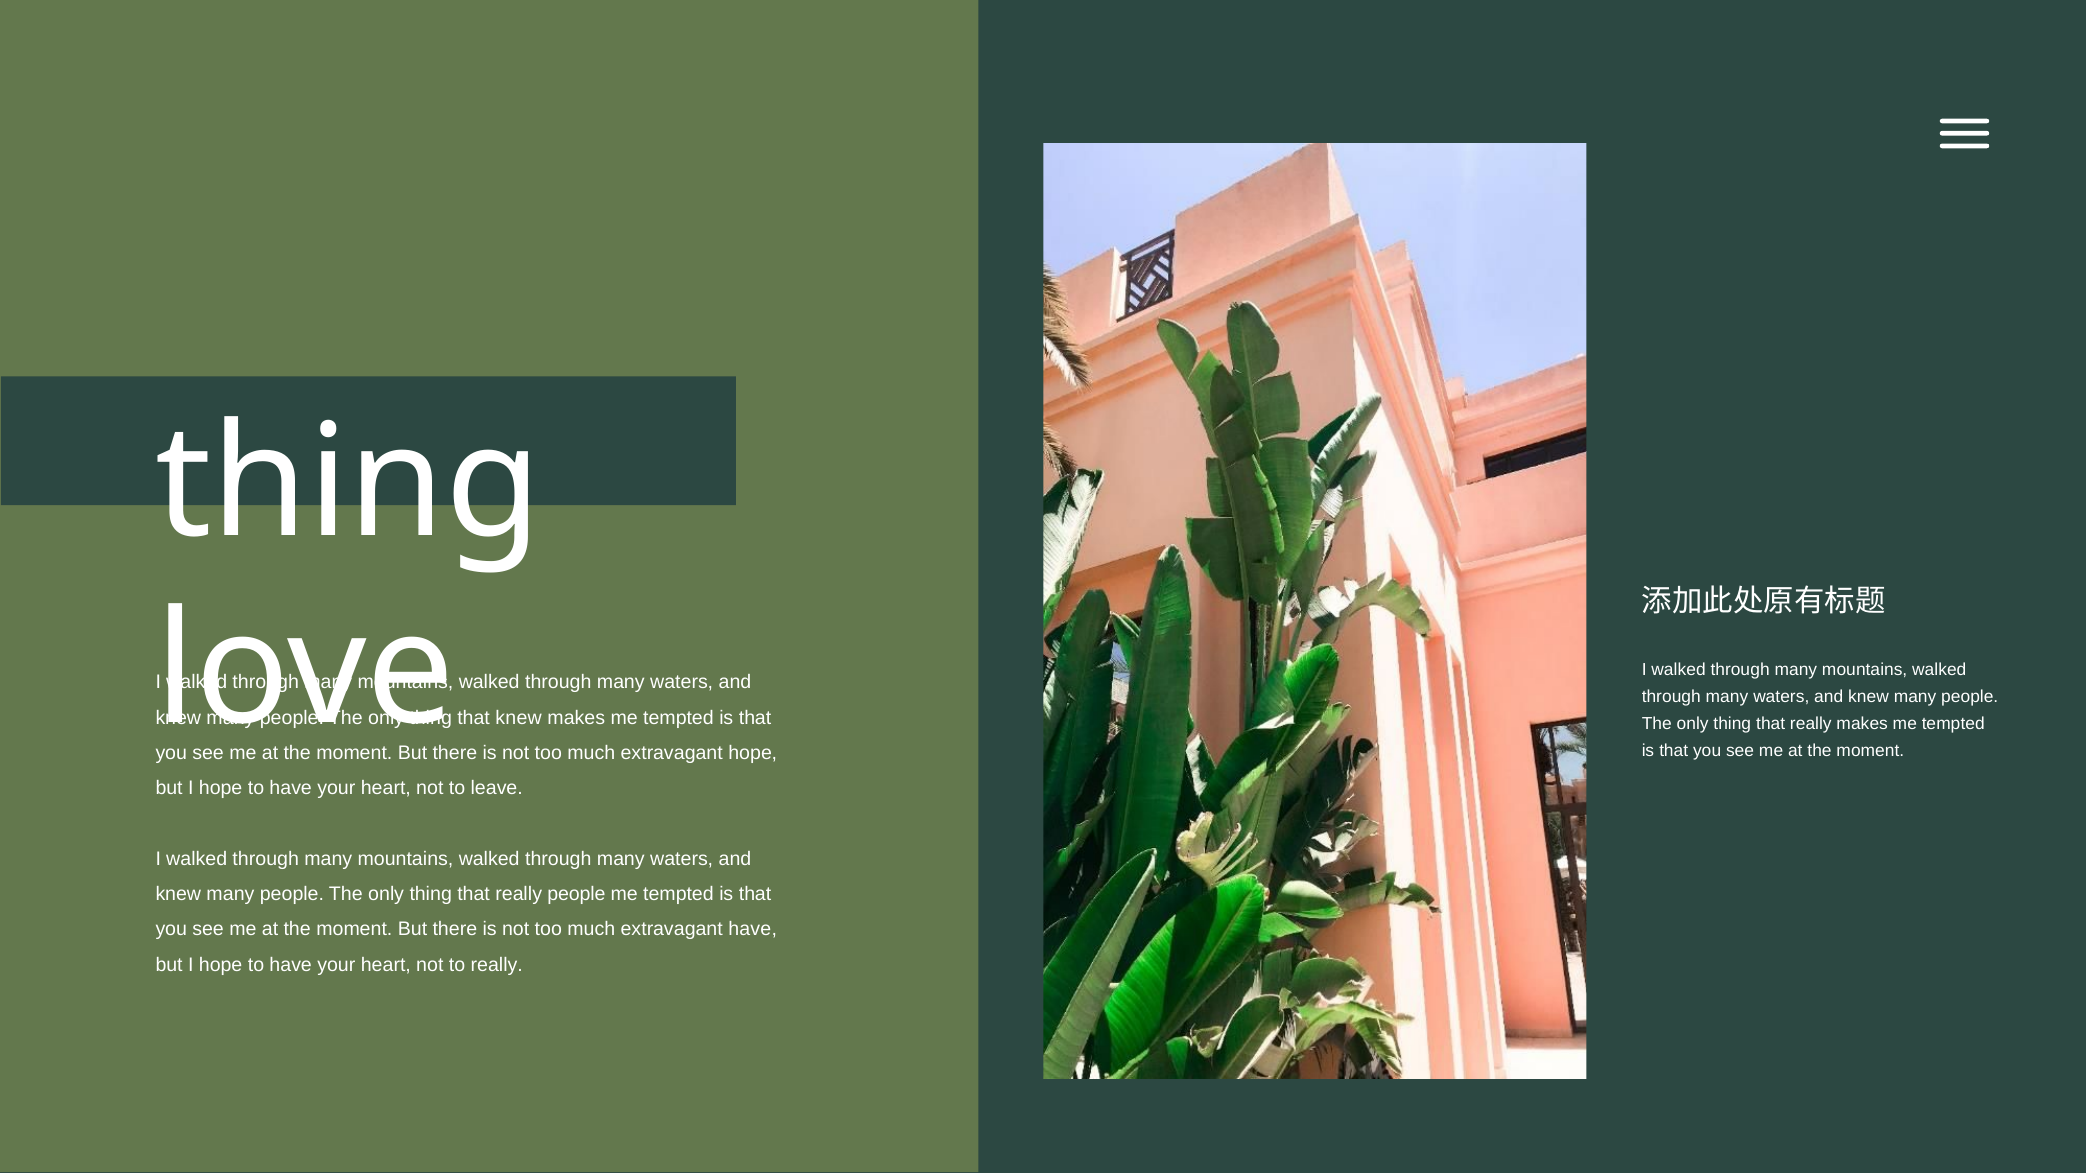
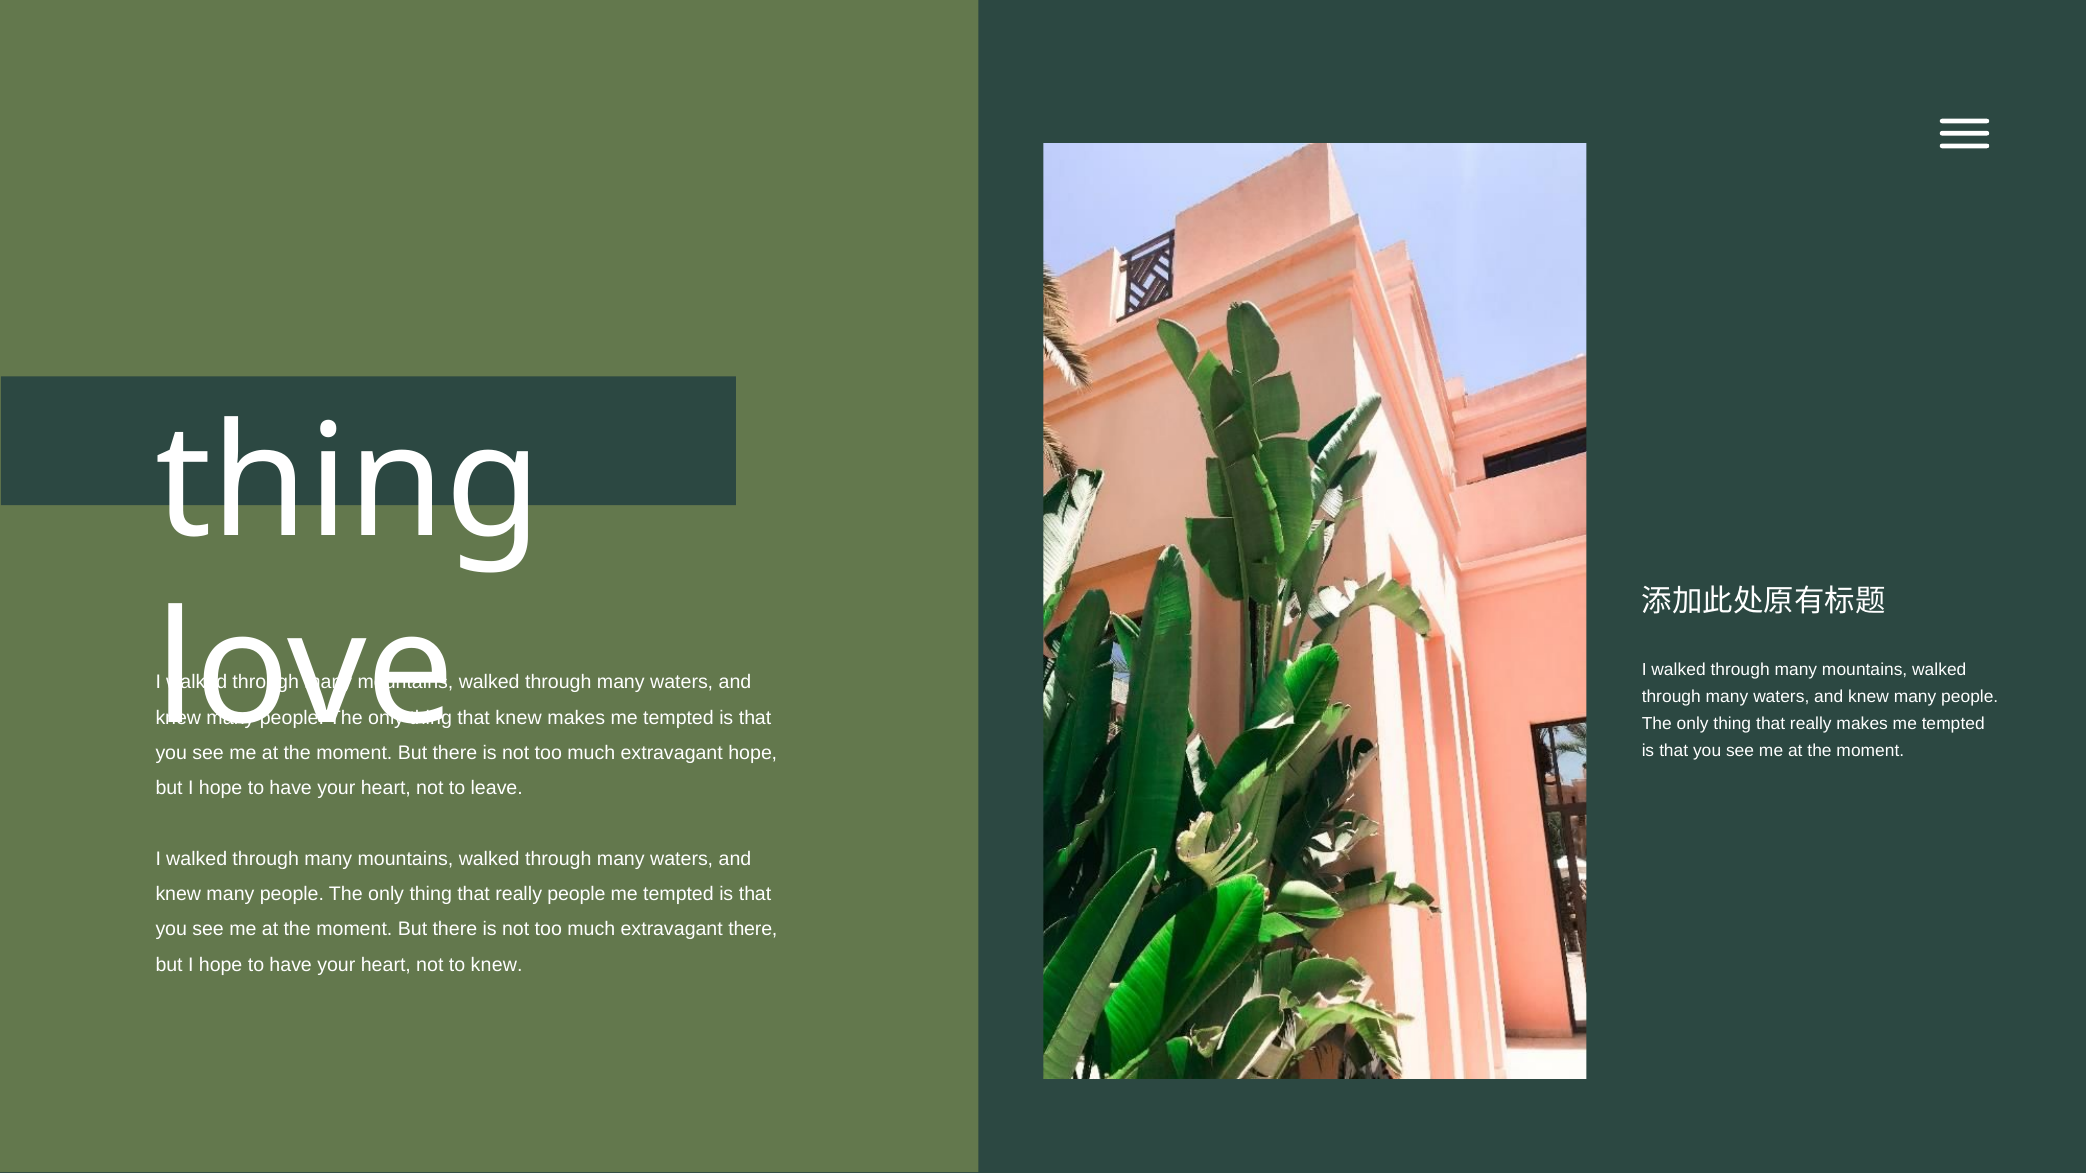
extravagant have: have -> there
to really: really -> knew
